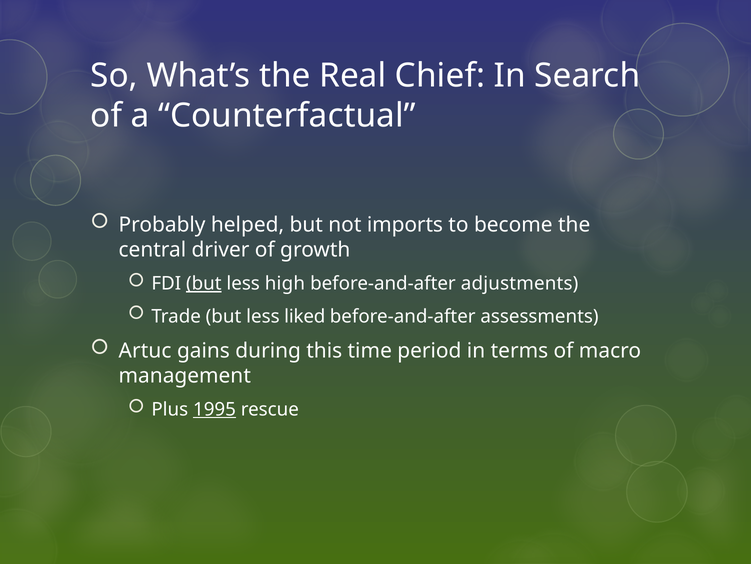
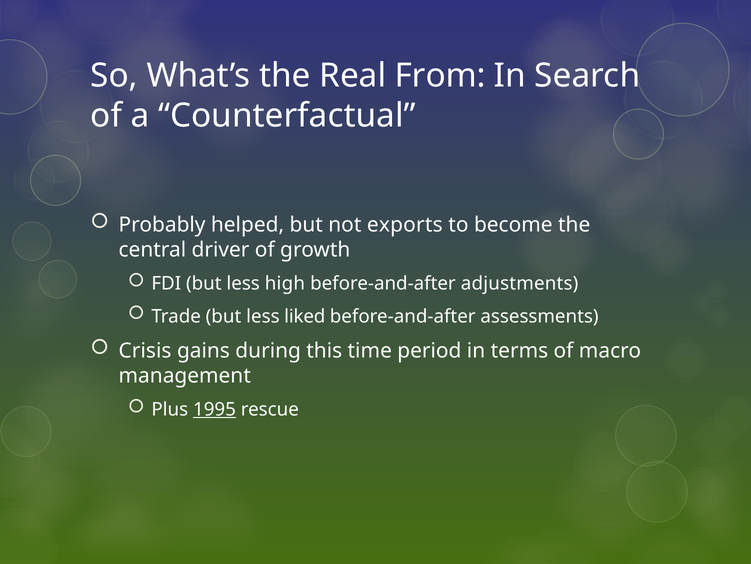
Chief: Chief -> From
imports: imports -> exports
but at (204, 283) underline: present -> none
Artuc: Artuc -> Crisis
